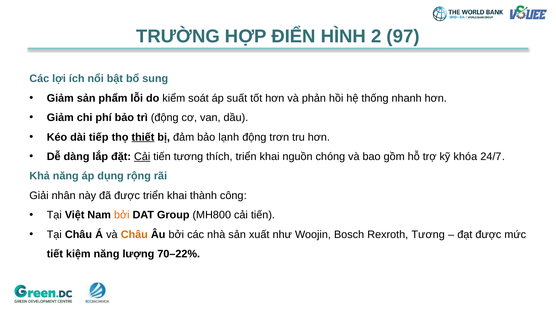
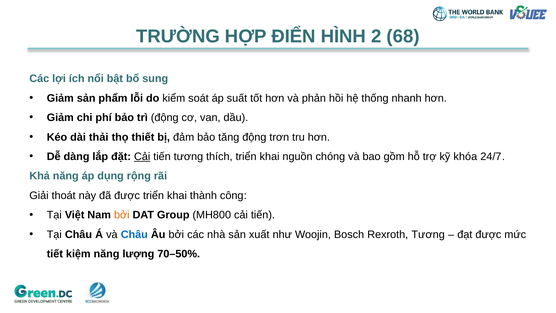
97: 97 -> 68
tiếp: tiếp -> thải
thiết underline: present -> none
lạnh: lạnh -> tăng
nhân: nhân -> thoát
Châu at (134, 234) colour: orange -> blue
70–22%: 70–22% -> 70–50%
